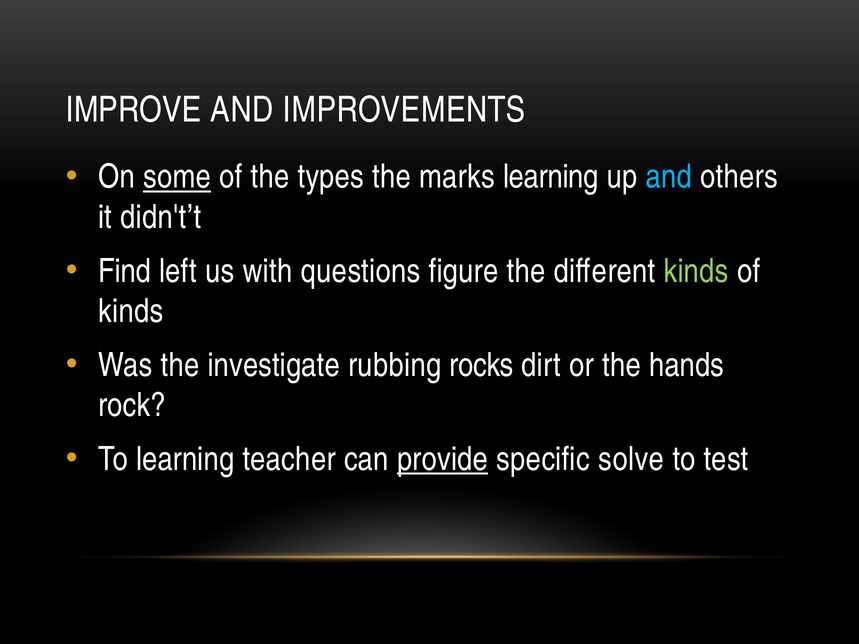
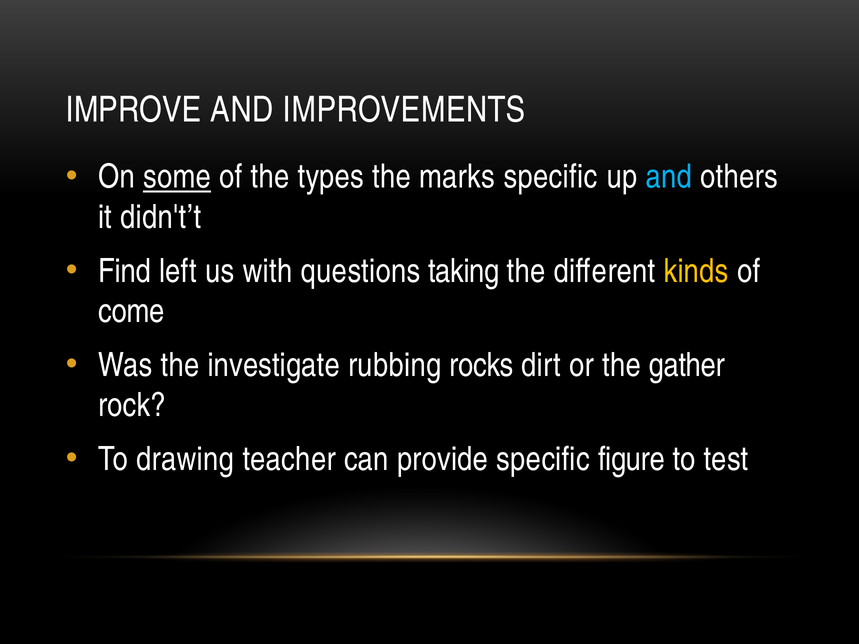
marks learning: learning -> specific
figure: figure -> taking
kinds at (696, 271) colour: light green -> yellow
kinds at (131, 311): kinds -> come
hands: hands -> gather
To learning: learning -> drawing
provide underline: present -> none
solve: solve -> figure
